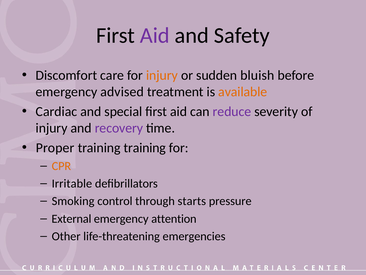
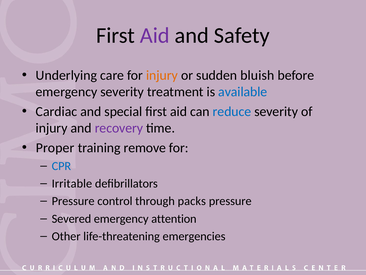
Discomfort: Discomfort -> Underlying
emergency advised: advised -> severity
available colour: orange -> blue
reduce colour: purple -> blue
training training: training -> remove
CPR colour: orange -> blue
Smoking at (73, 201): Smoking -> Pressure
starts: starts -> packs
External: External -> Severed
